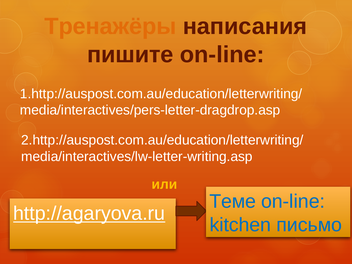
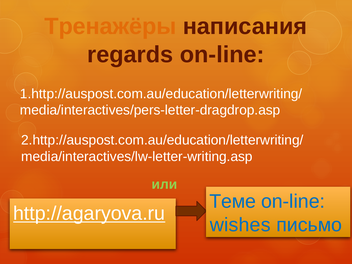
пишите: пишите -> regards
или colour: yellow -> light green
kitchen: kitchen -> wishes
